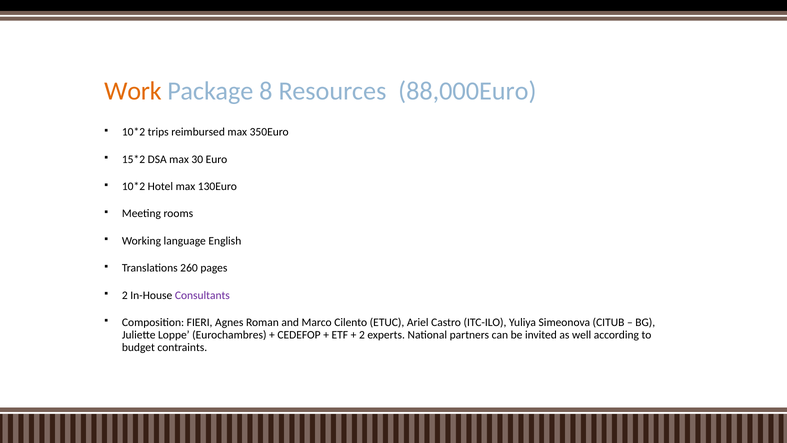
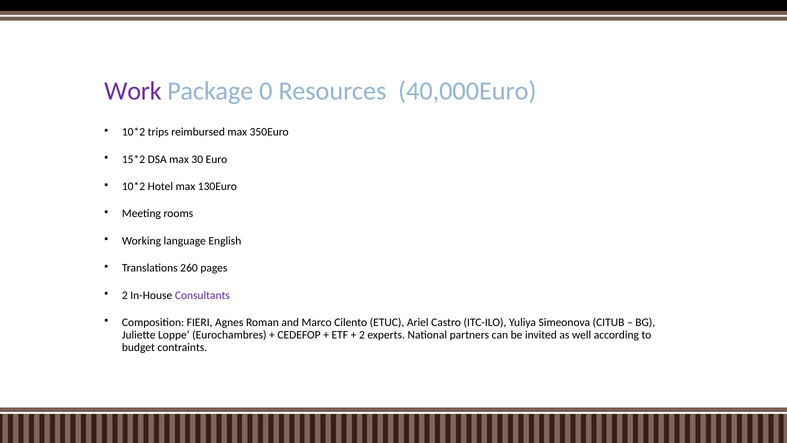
Work colour: orange -> purple
8: 8 -> 0
88,000Euro: 88,000Euro -> 40,000Euro
